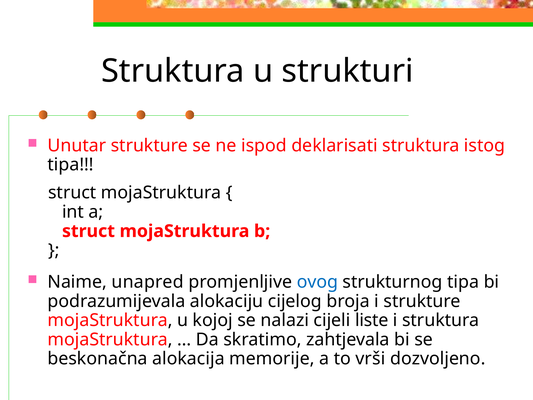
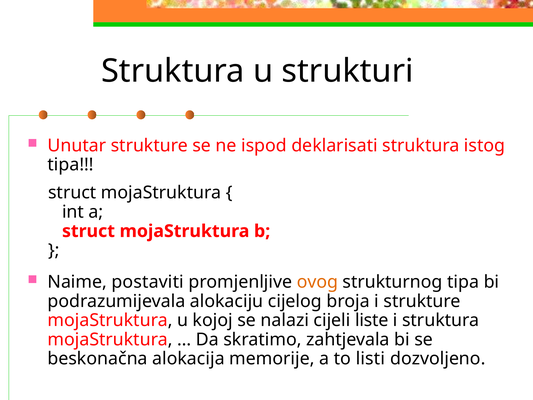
unapred: unapred -> postaviti
ovog colour: blue -> orange
vrši: vrši -> listi
